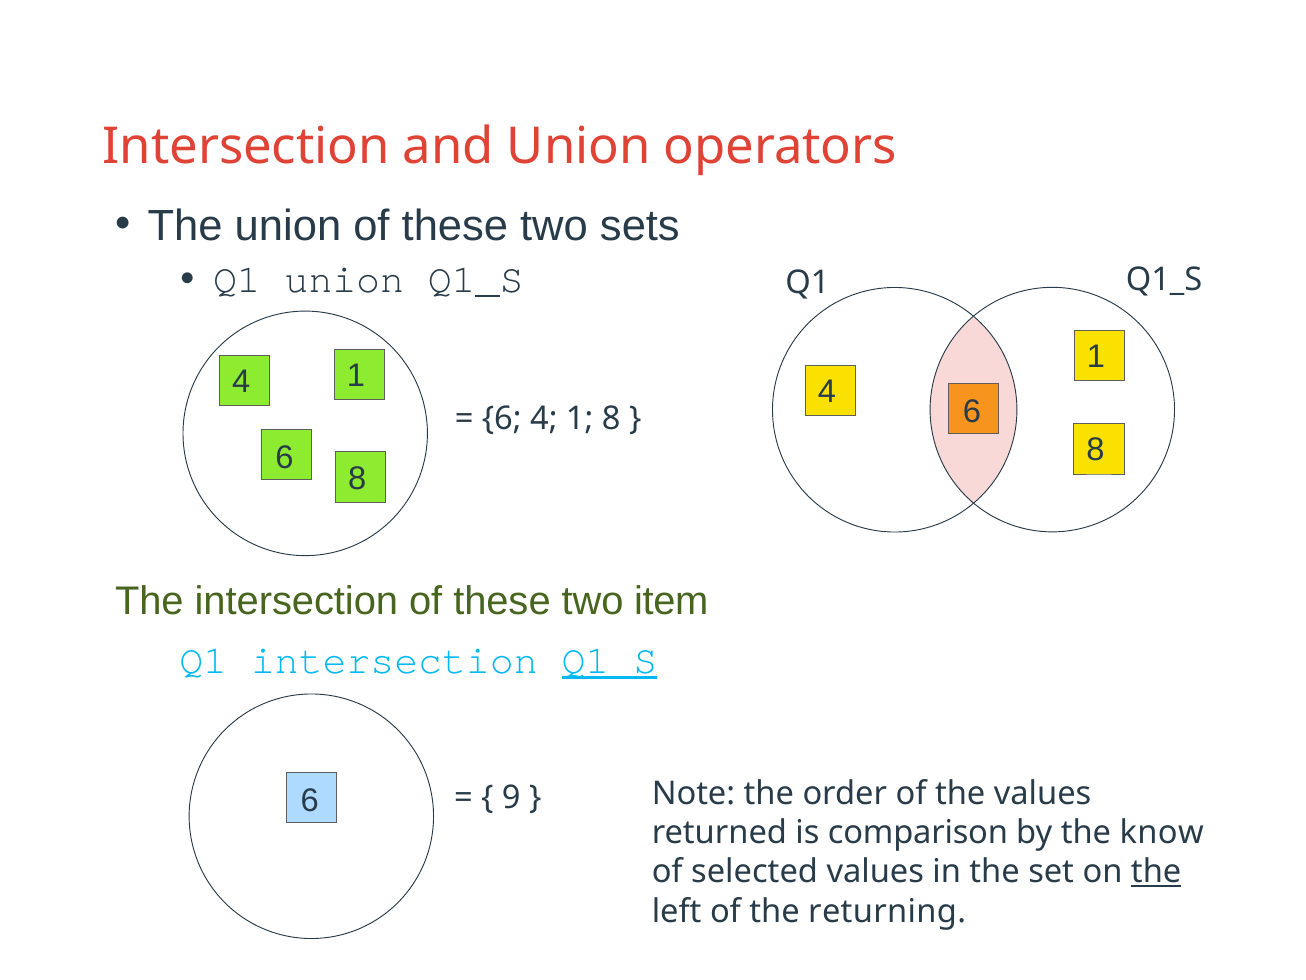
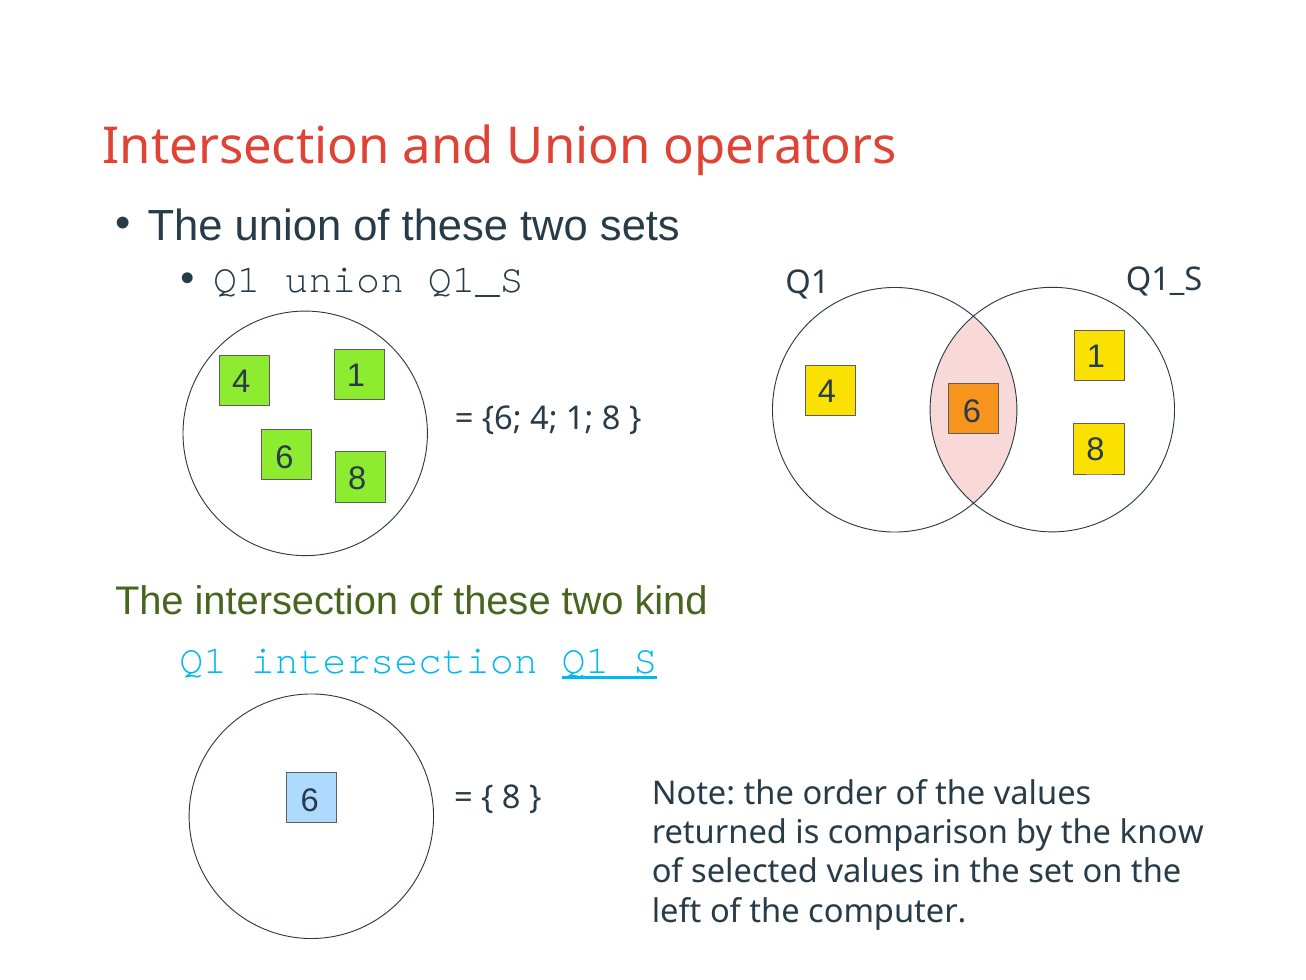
item: item -> kind
9 at (511, 797): 9 -> 8
the at (1156, 872) underline: present -> none
returning: returning -> computer
